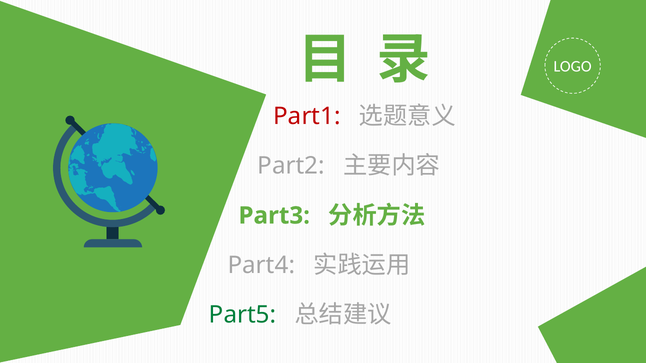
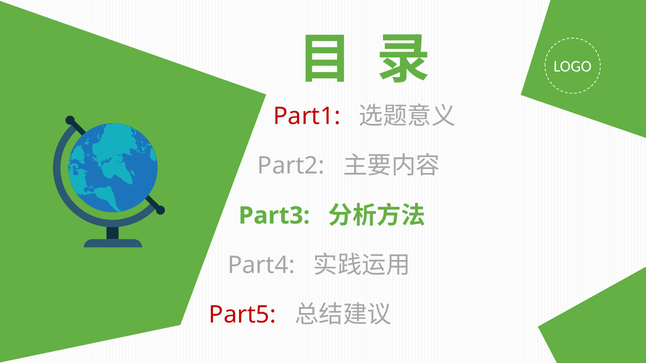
Part5 colour: green -> red
